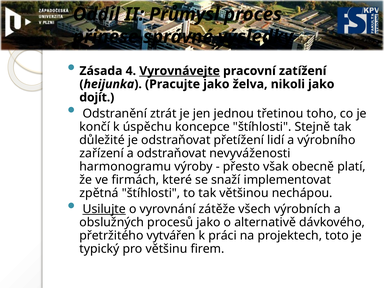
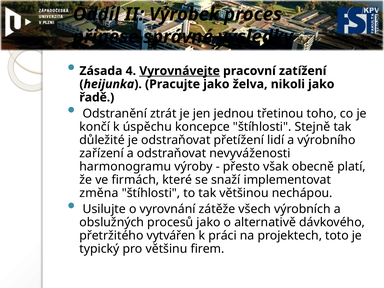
Průmysl: Průmysl -> Výrobek
dojít: dojít -> řadě
zpětná: zpětná -> změna
Usilujte underline: present -> none
